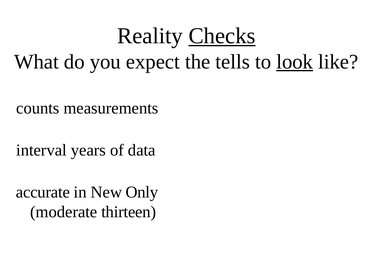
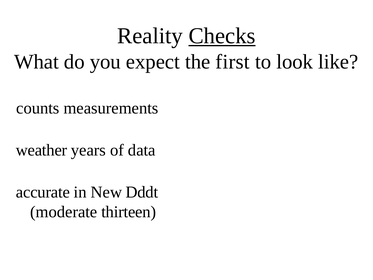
tells: tells -> first
look underline: present -> none
interval: interval -> weather
Only: Only -> Dddt
